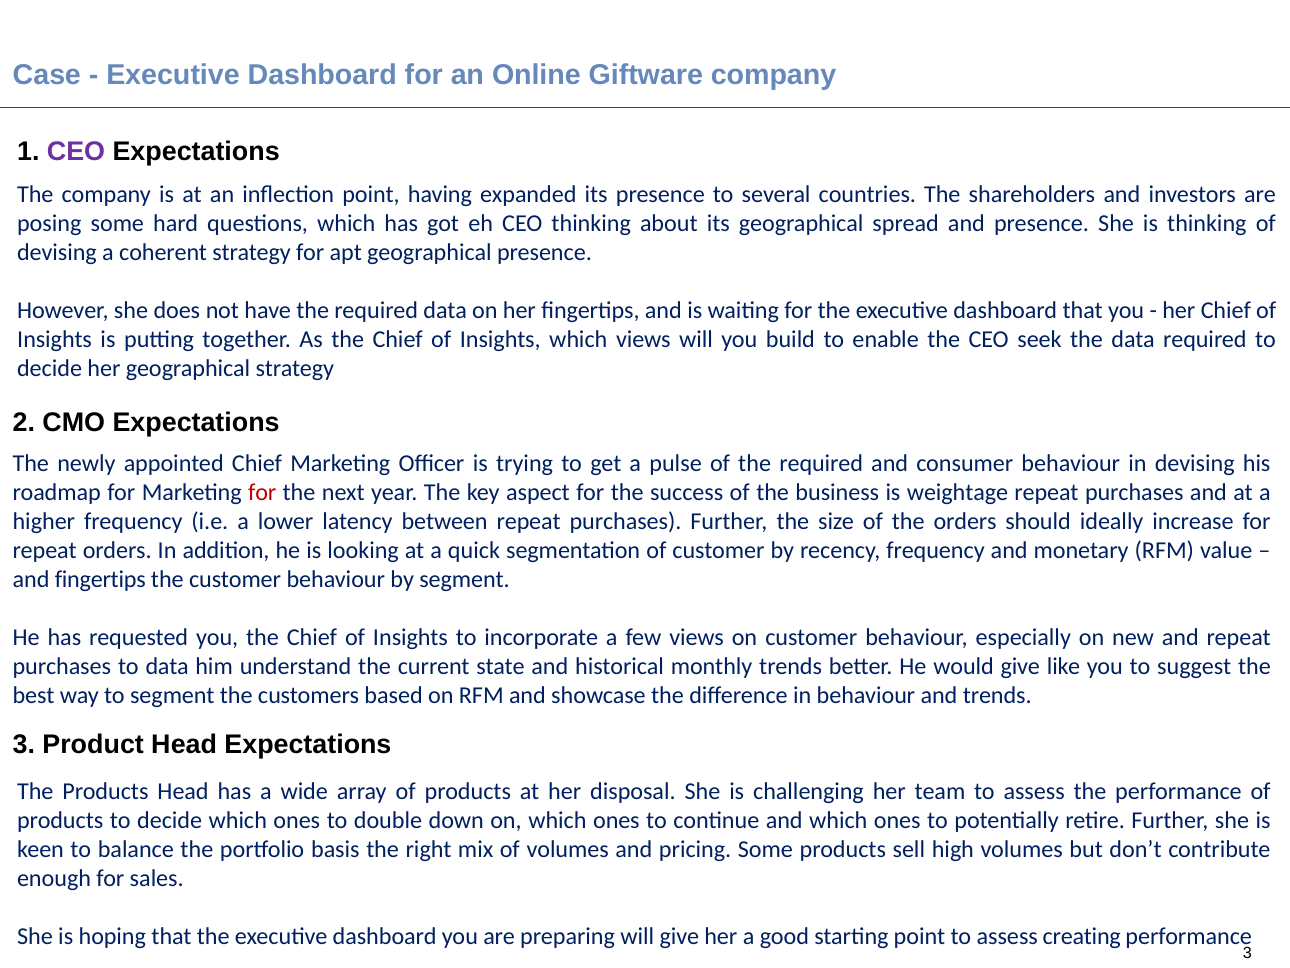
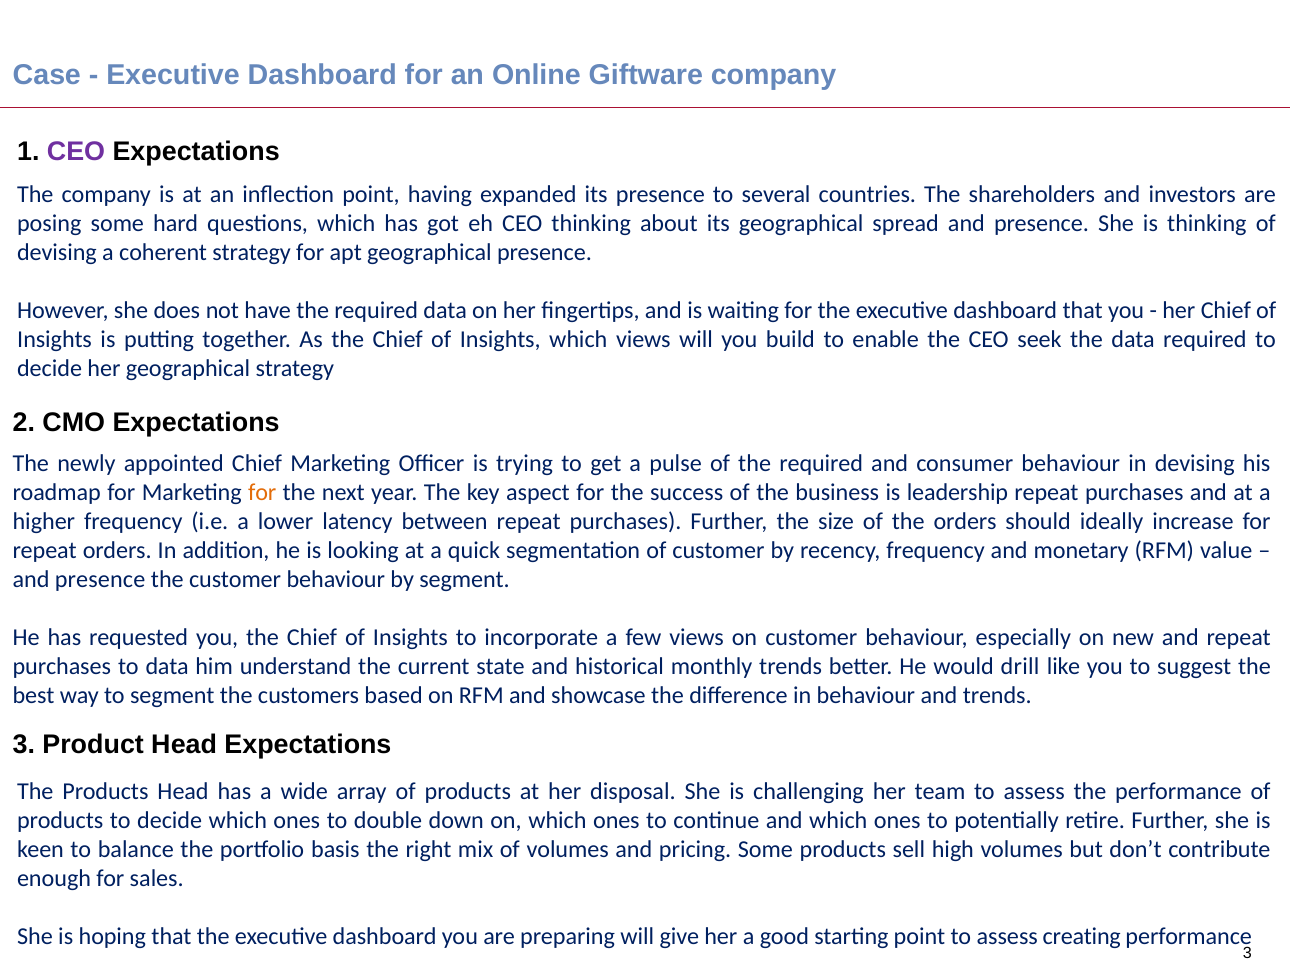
for at (262, 492) colour: red -> orange
weightage: weightage -> leadership
fingertips at (100, 579): fingertips -> presence
would give: give -> drill
